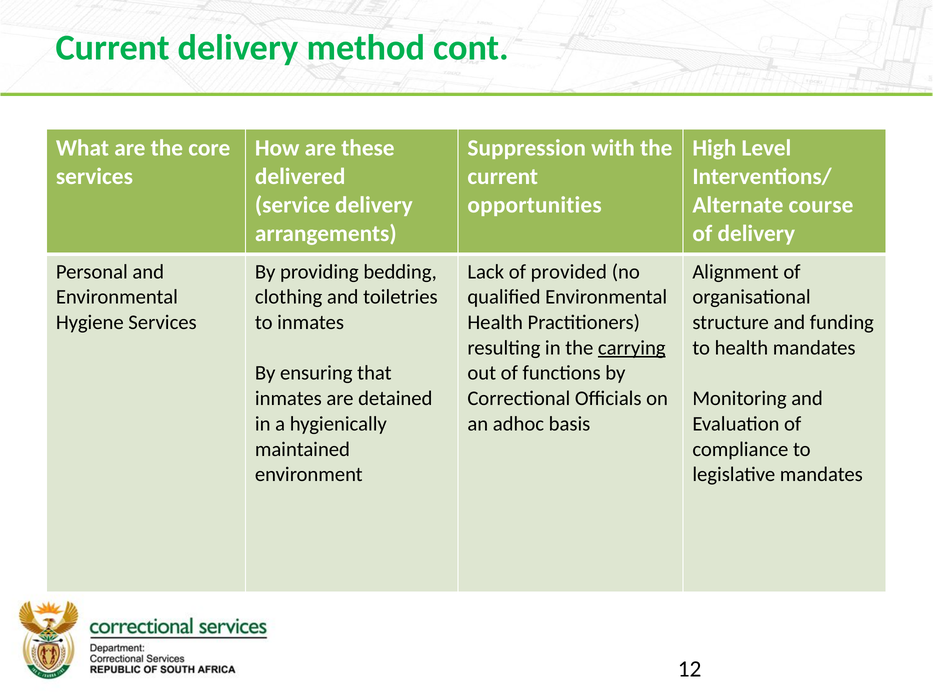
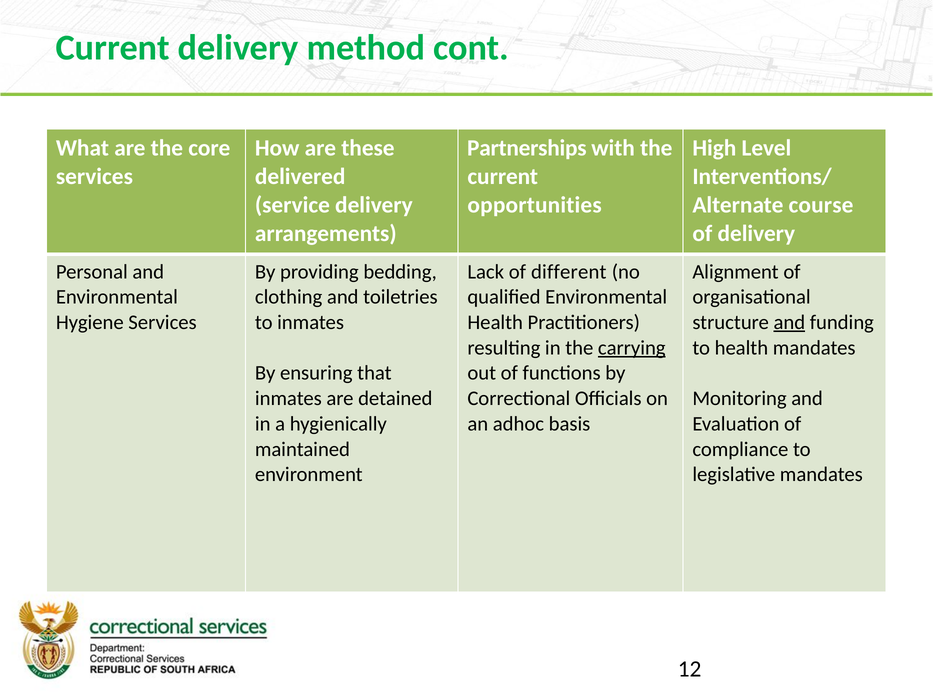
Suppression: Suppression -> Partnerships
provided: provided -> different
and at (789, 322) underline: none -> present
